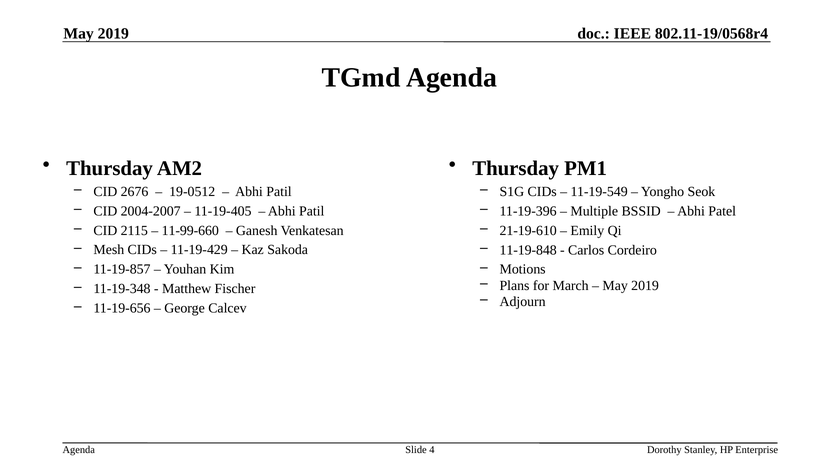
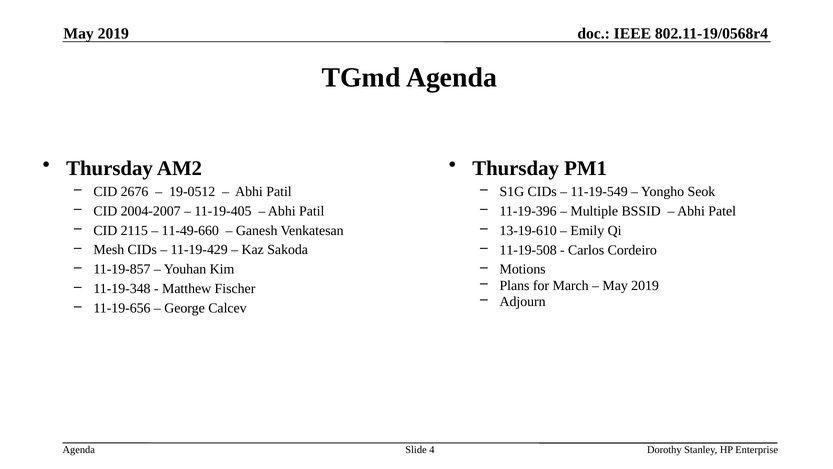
11-99-660: 11-99-660 -> 11-49-660
21-19-610: 21-19-610 -> 13-19-610
11-19-848: 11-19-848 -> 11-19-508
